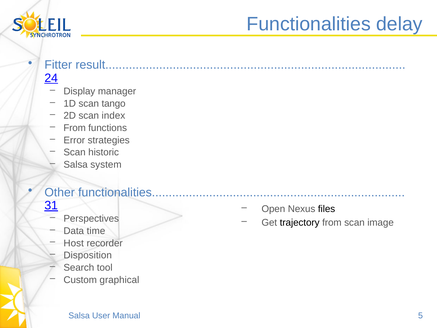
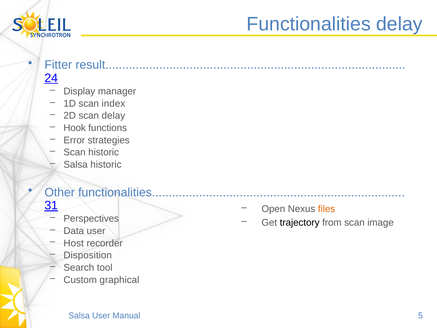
tango: tango -> index
scan index: index -> delay
From at (75, 128): From -> Hook
Salsa system: system -> historic
files colour: black -> orange
Data time: time -> user
